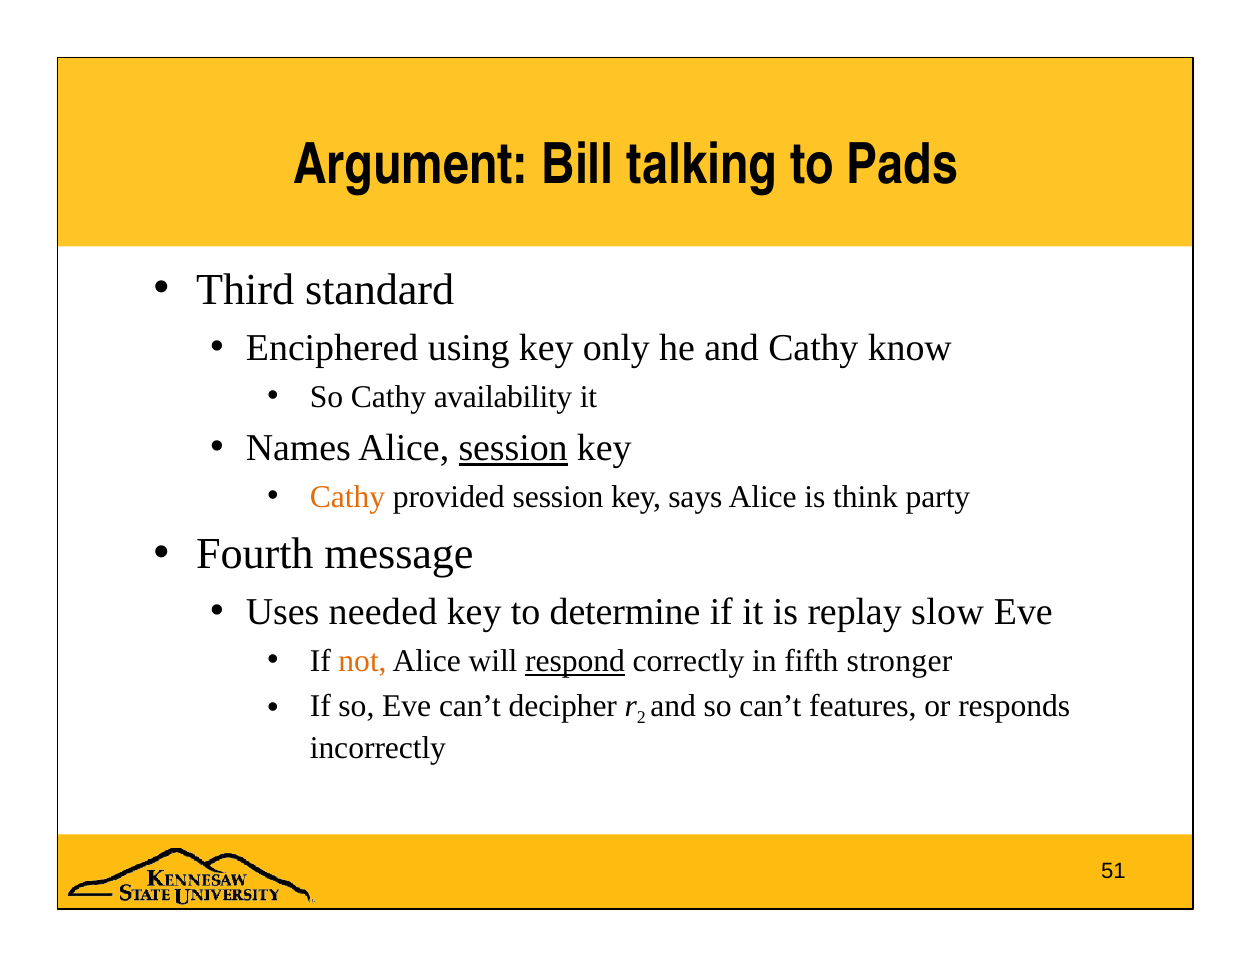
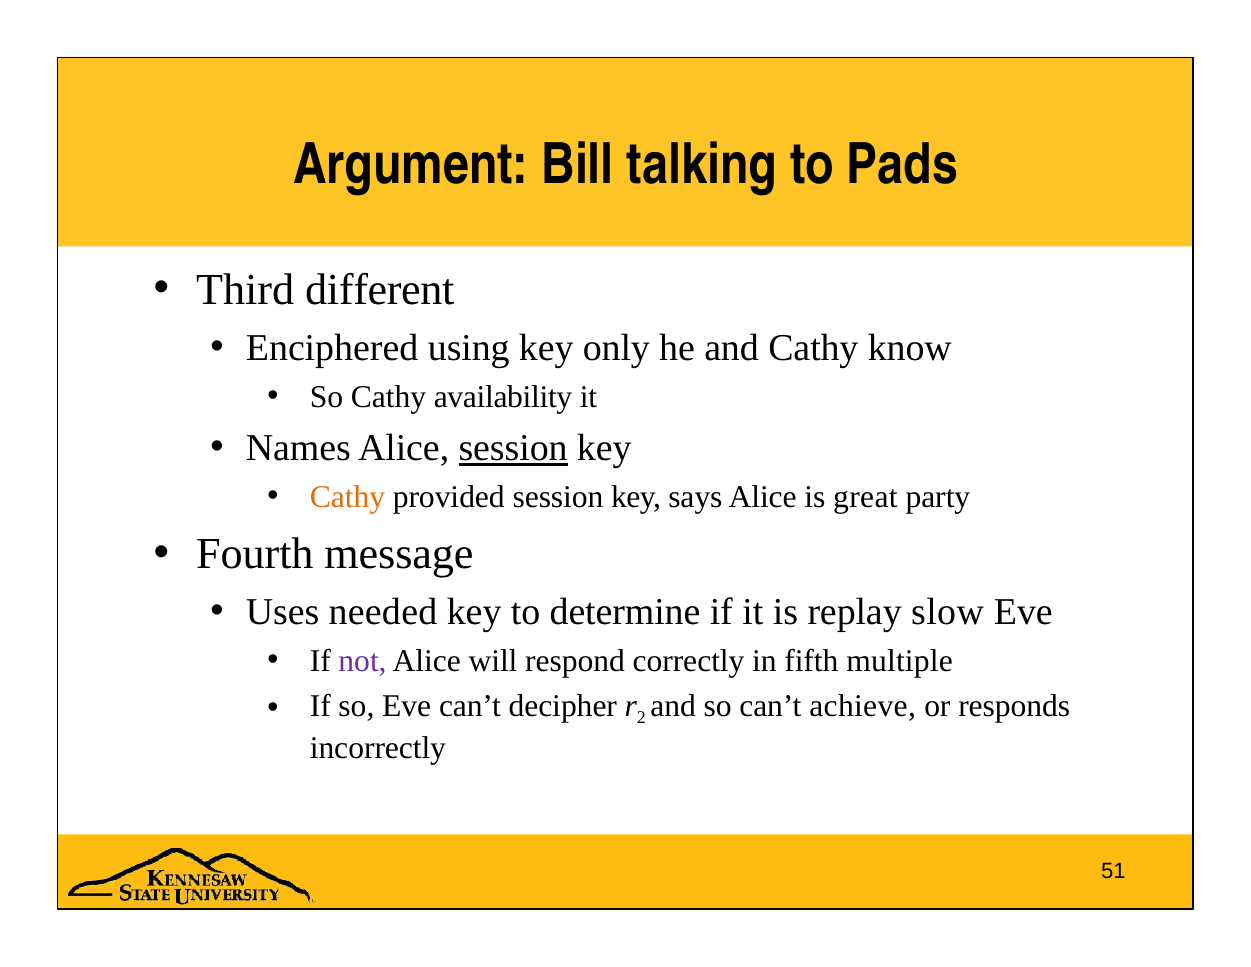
standard: standard -> different
think: think -> great
not colour: orange -> purple
respond underline: present -> none
stronger: stronger -> multiple
features: features -> achieve
